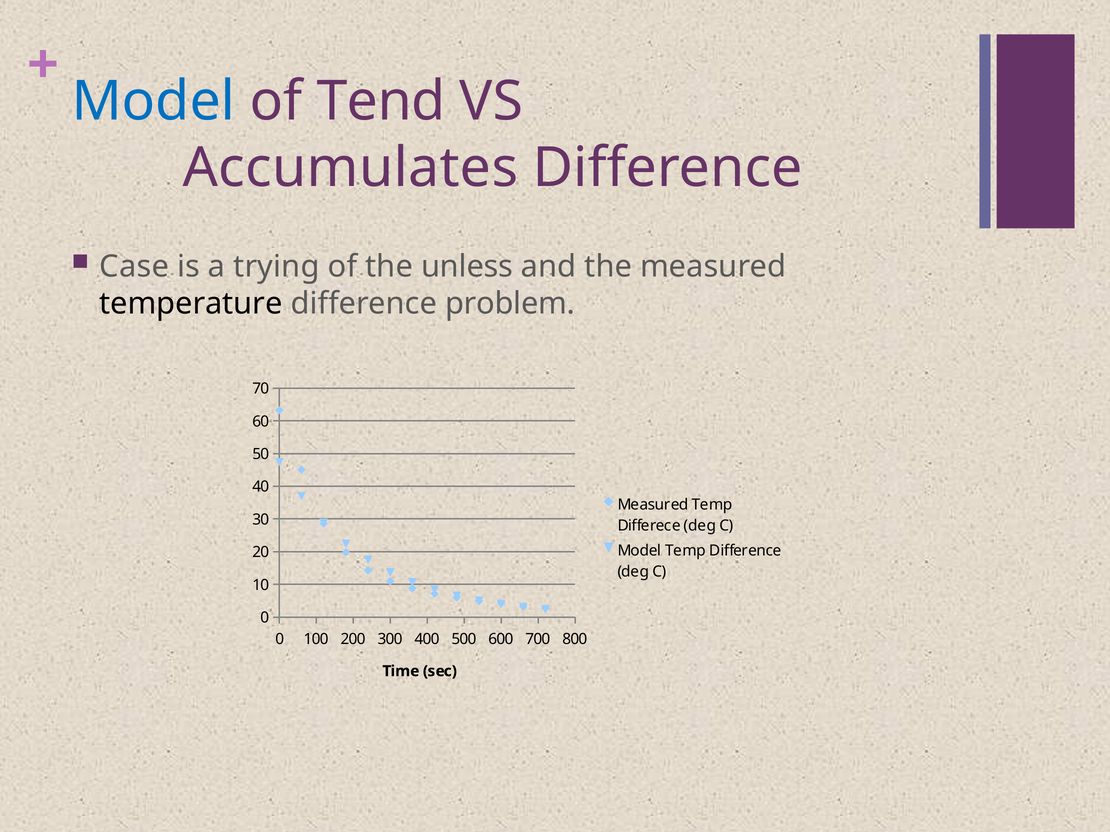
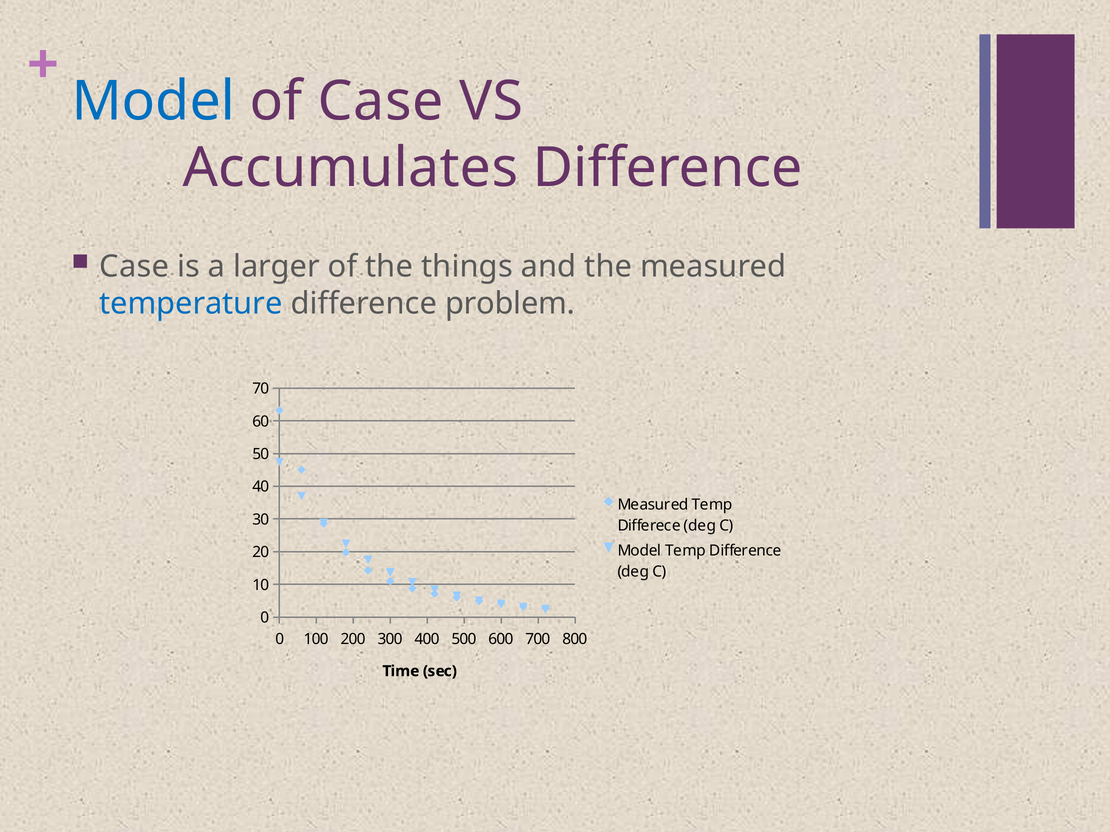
of Tend: Tend -> Case
trying: trying -> larger
unless: unless -> things
temperature colour: black -> blue
